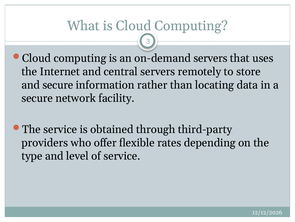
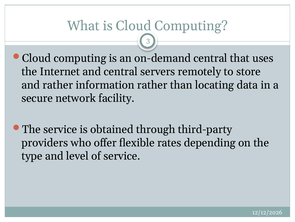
on-demand servers: servers -> central
and secure: secure -> rather
